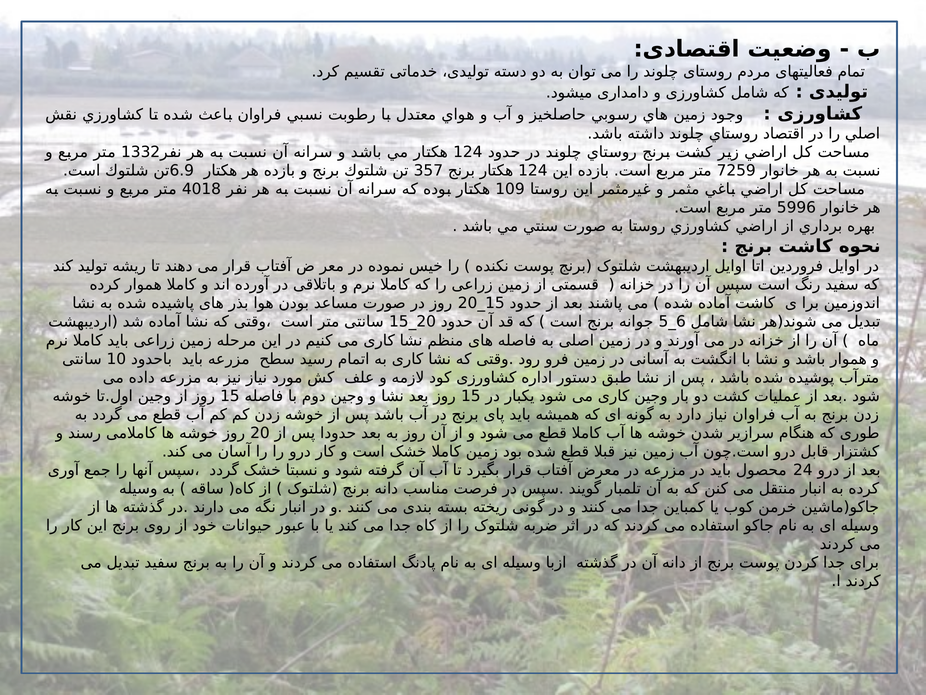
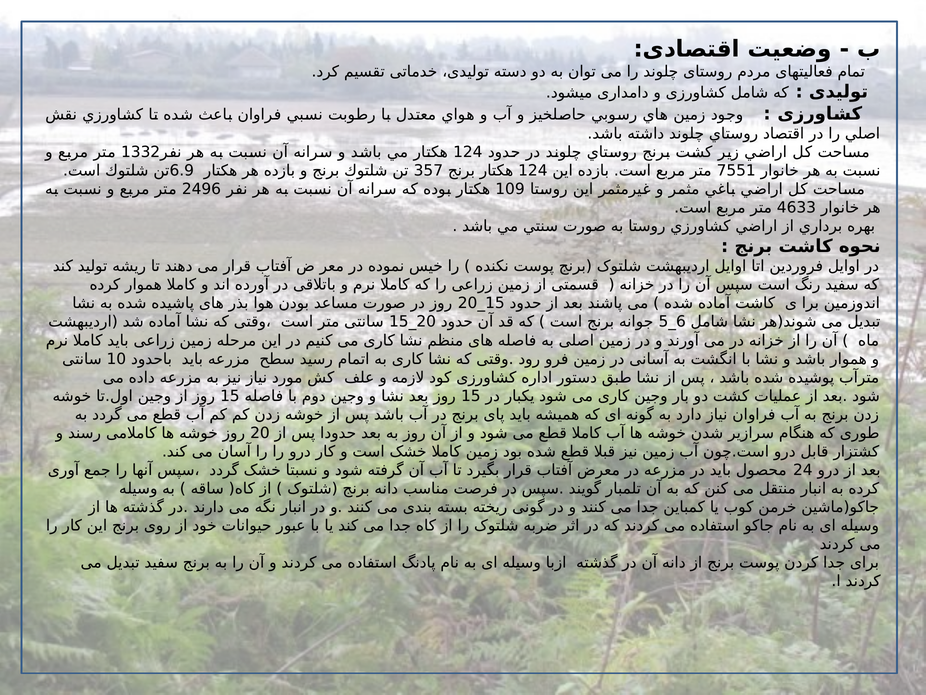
7259: 7259 -> 7551
4018: 4018 -> 2496
5996: 5996 -> 4633
